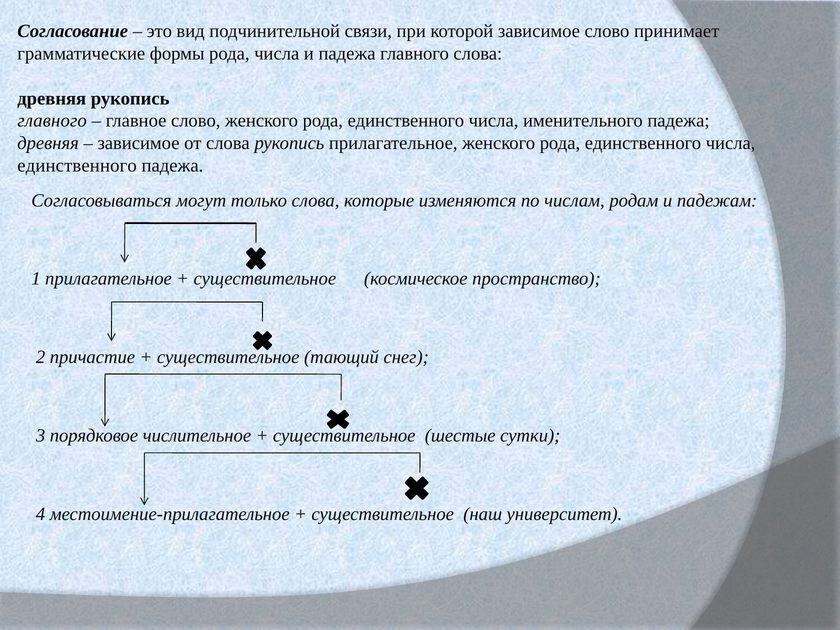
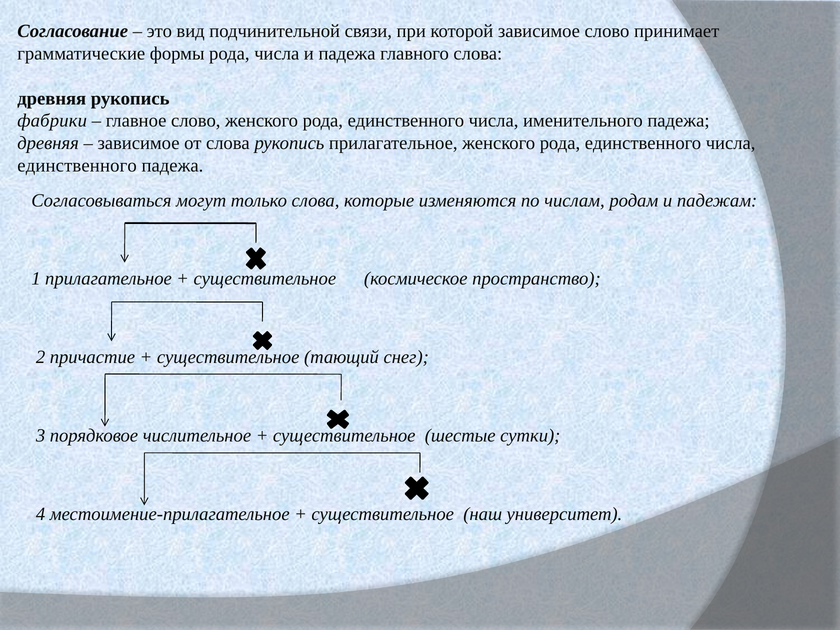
главного at (52, 121): главного -> фабрики
